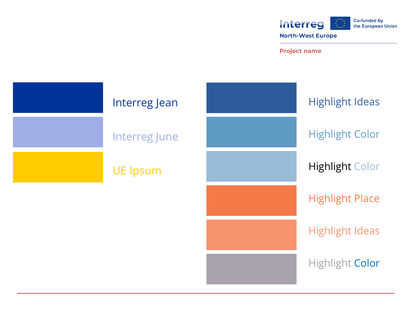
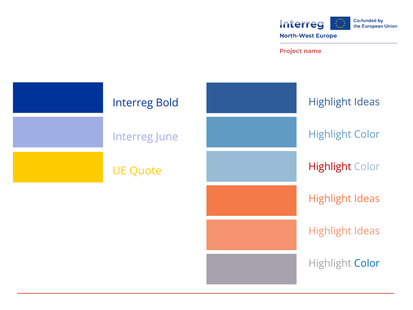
Jean: Jean -> Bold
Highlight at (330, 167) colour: black -> red
Ipsum: Ipsum -> Quote
Place at (367, 199): Place -> Ideas
